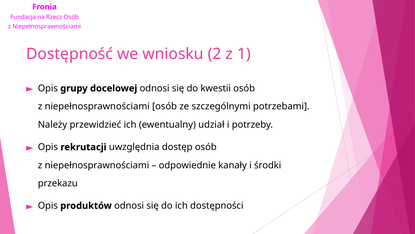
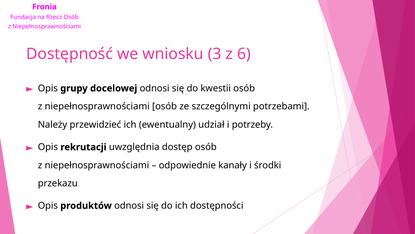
2: 2 -> 3
1: 1 -> 6
